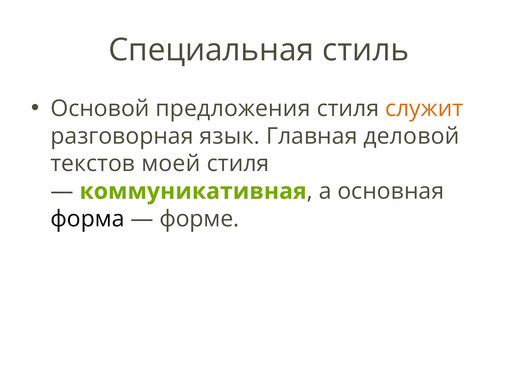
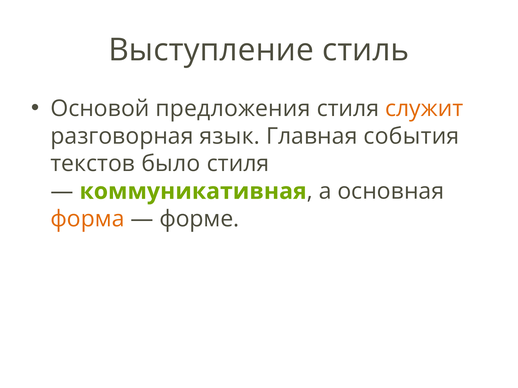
Специальная: Специальная -> Выступление
деловой: деловой -> события
моей: моей -> было
форма colour: black -> orange
